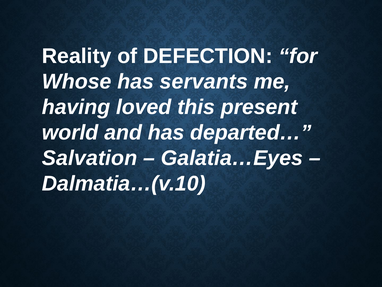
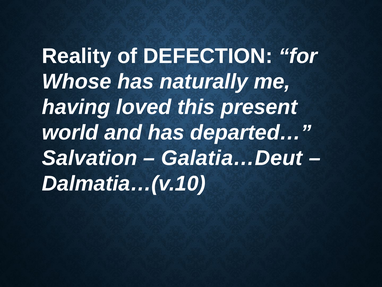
servants: servants -> naturally
Galatia…Eyes: Galatia…Eyes -> Galatia…Deut
